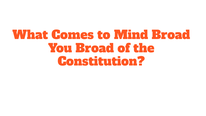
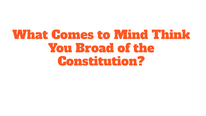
Mind Broad: Broad -> Think
